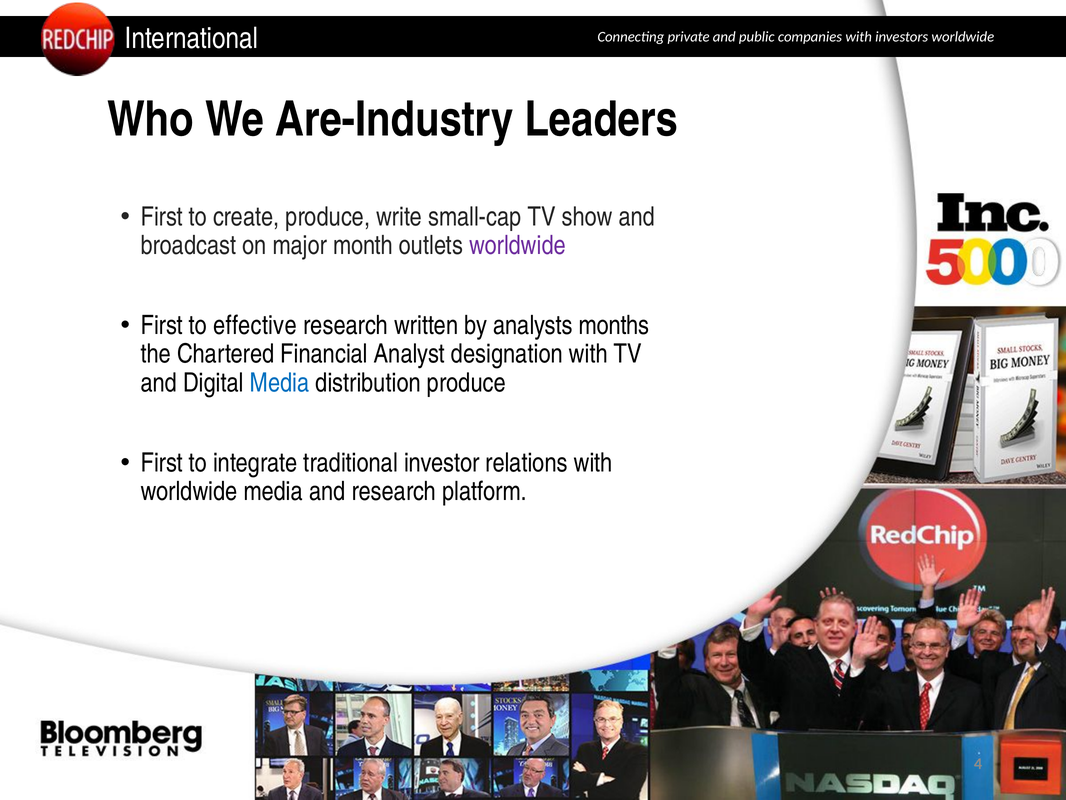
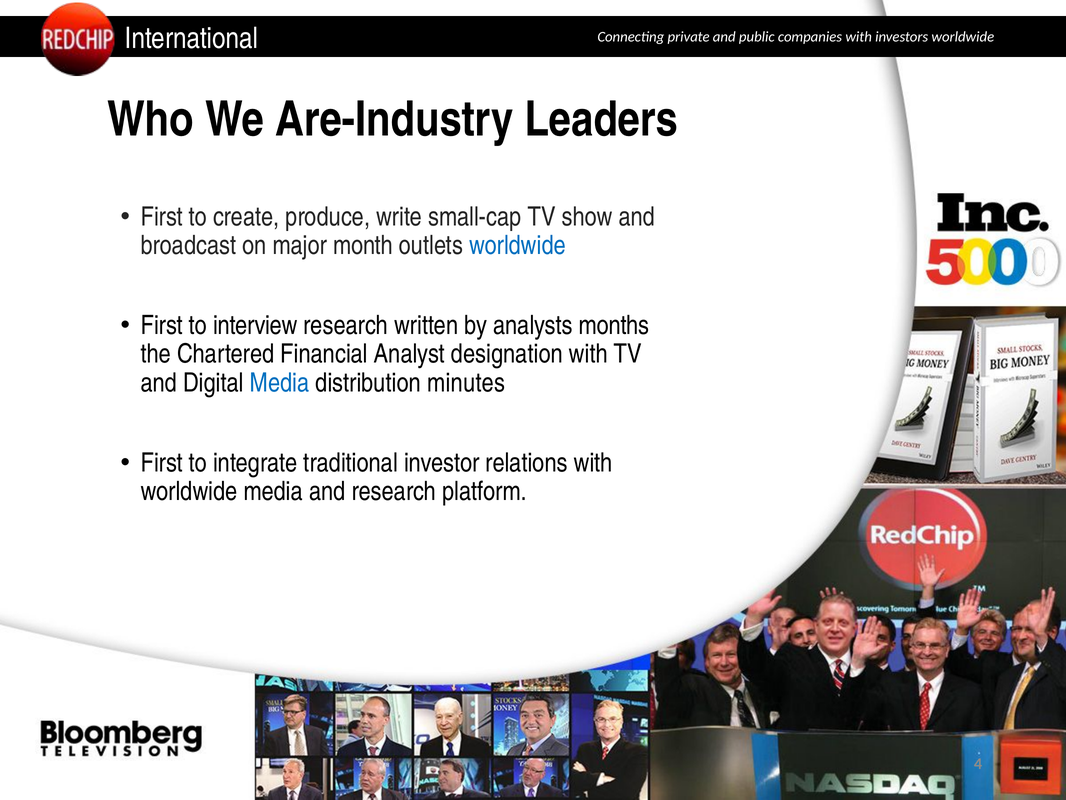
worldwide at (517, 245) colour: purple -> blue
effective: effective -> interview
distribution produce: produce -> minutes
